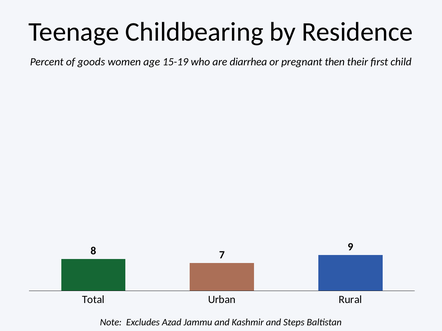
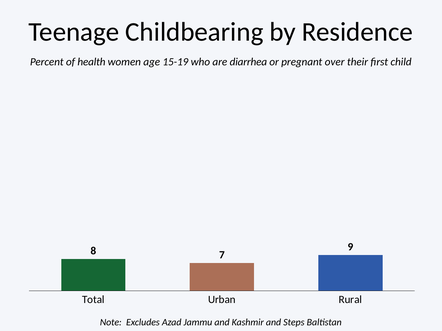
goods: goods -> health
then: then -> over
